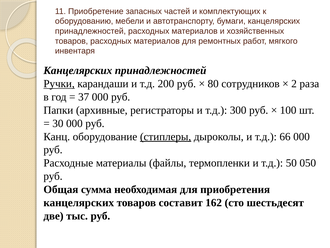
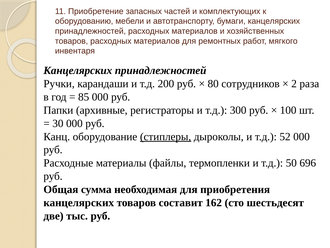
Ручки underline: present -> none
37: 37 -> 85
66: 66 -> 52
050: 050 -> 696
